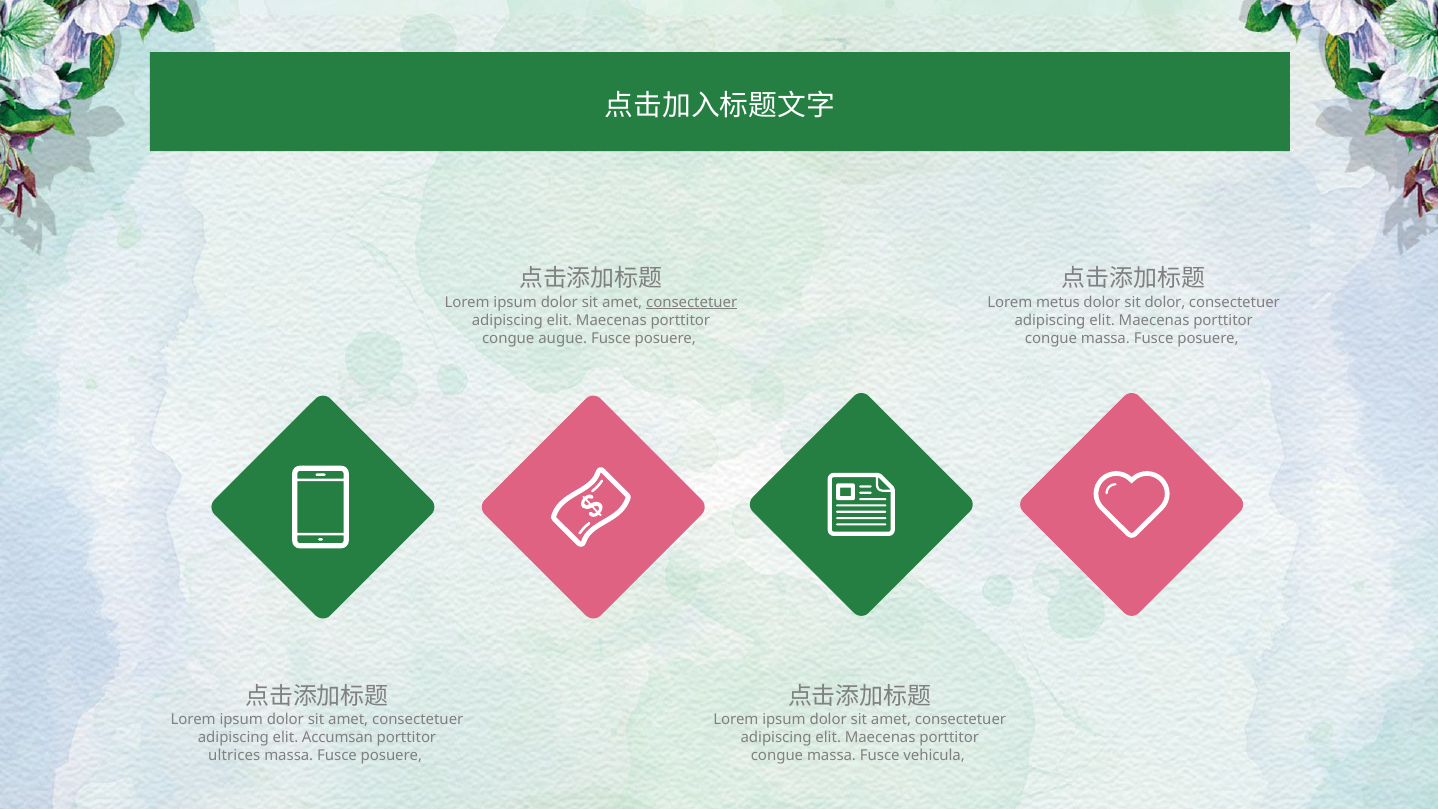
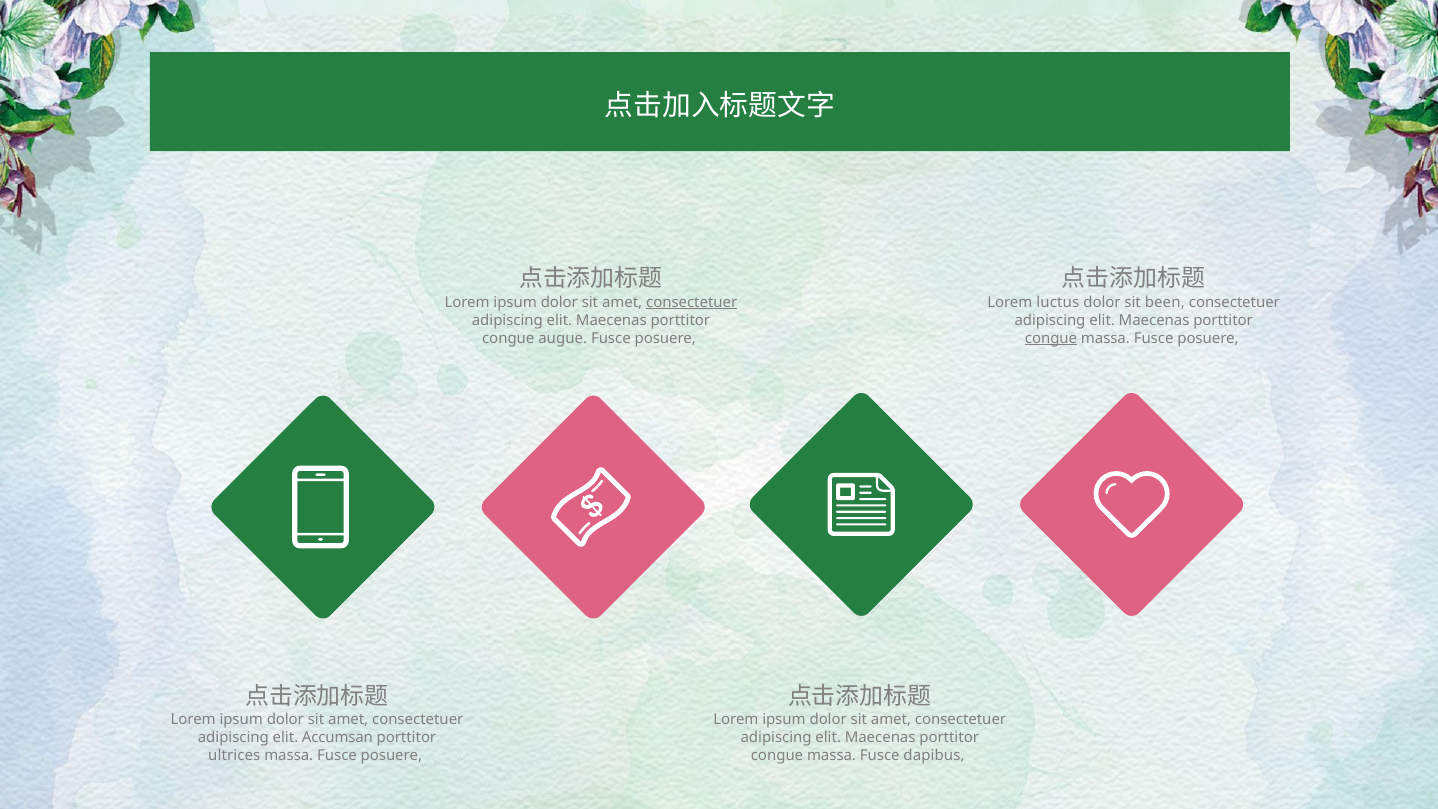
metus: metus -> luctus
sit dolor: dolor -> been
congue at (1051, 338) underline: none -> present
vehicula: vehicula -> dapibus
